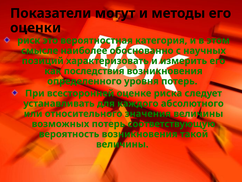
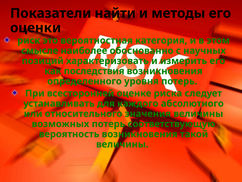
могут: могут -> найти
